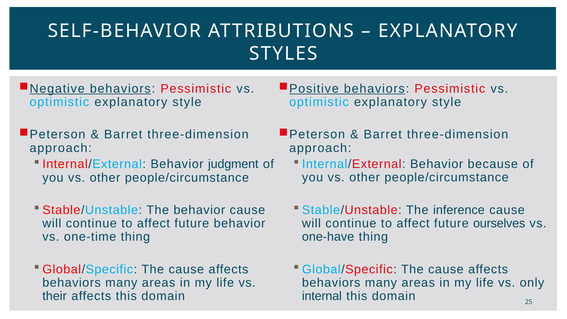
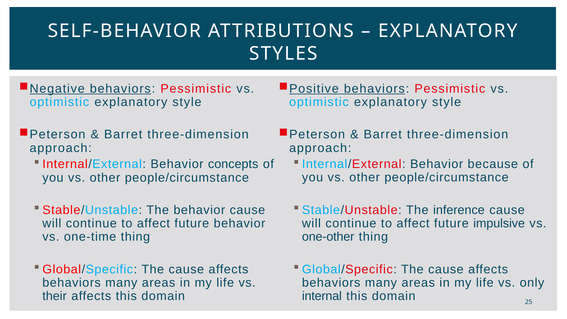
judgment: judgment -> concepts
ourselves: ourselves -> impulsive
one-have: one-have -> one-other
